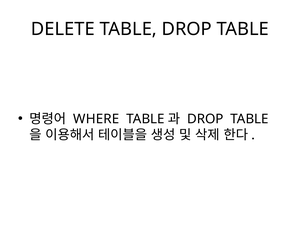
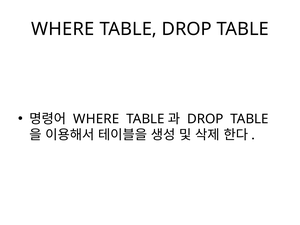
DELETE at (63, 29): DELETE -> WHERE
